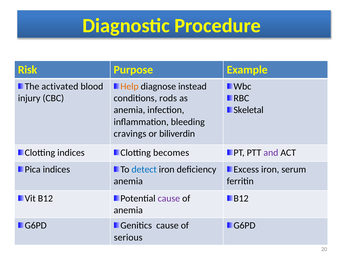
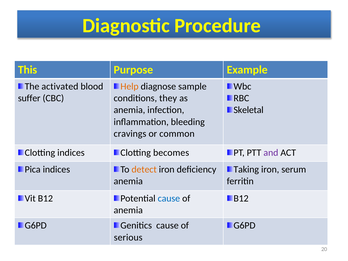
Risk: Risk -> This
instead: instead -> sample
injury: injury -> suffer
rods: rods -> they
biliverdin: biliverdin -> common
detect colour: blue -> orange
Excess: Excess -> Taking
cause at (169, 198) colour: purple -> blue
